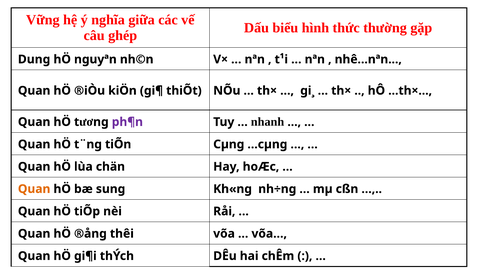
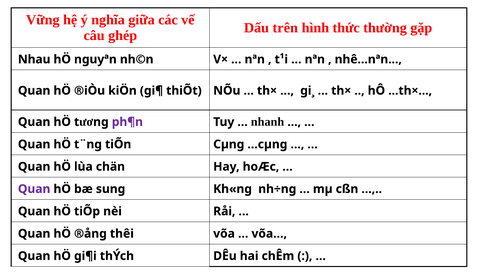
biểu: biểu -> trên
Dung: Dung -> Nhau
Quan at (34, 189) colour: orange -> purple
